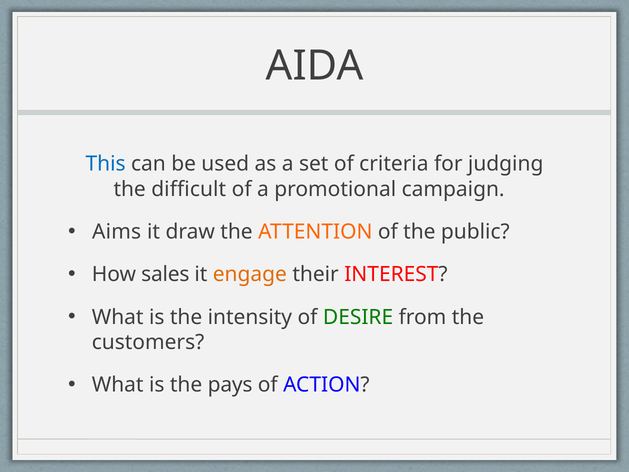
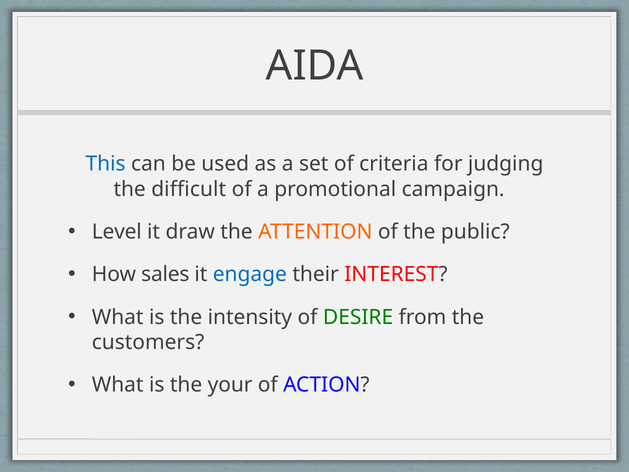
Aims: Aims -> Level
engage colour: orange -> blue
pays: pays -> your
